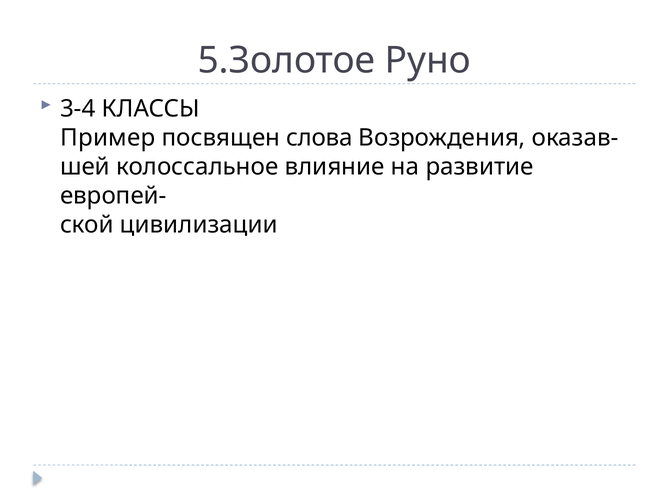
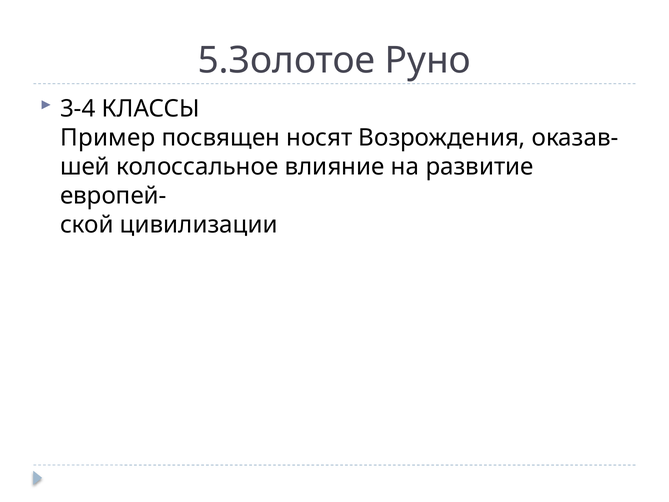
слова: слова -> носят
